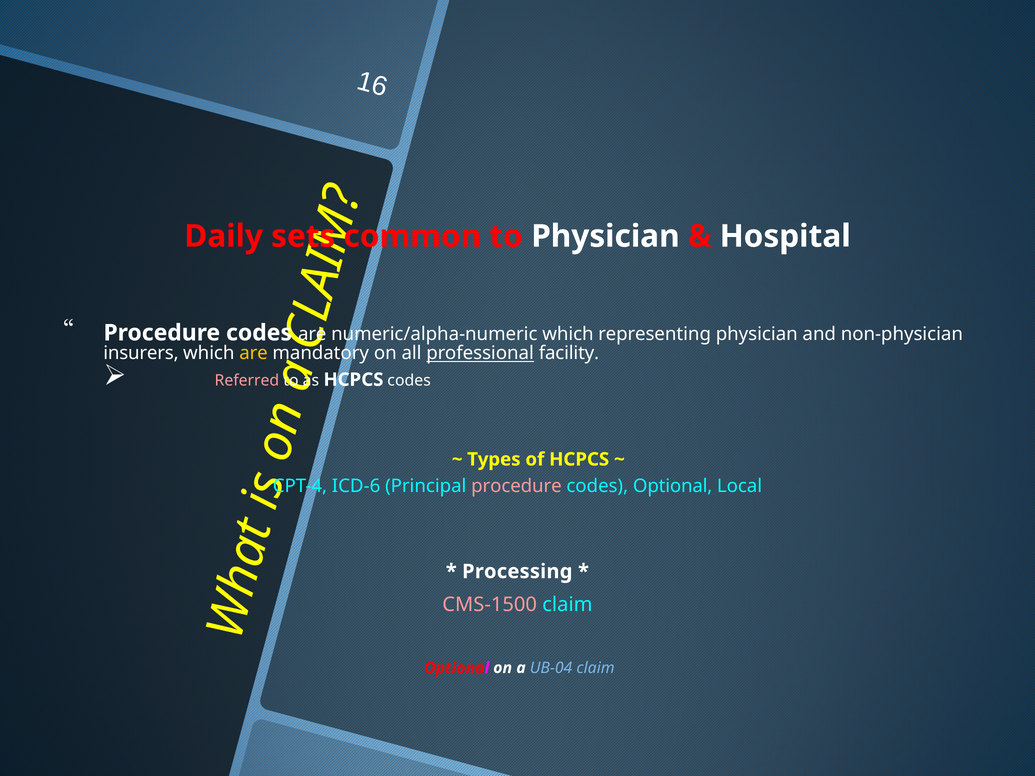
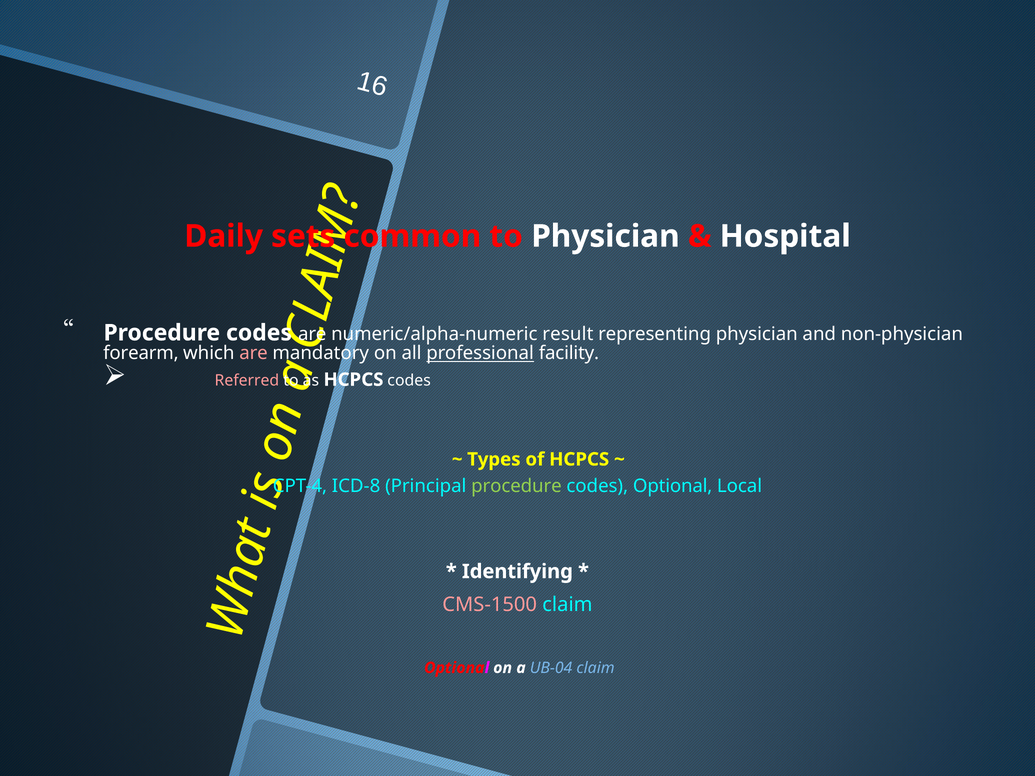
numeric/alpha-numeric which: which -> result
insurers: insurers -> forearm
are at (254, 353) colour: yellow -> pink
ICD-6: ICD-6 -> ICD-8
procedure at (516, 486) colour: pink -> light green
Processing: Processing -> Identifying
